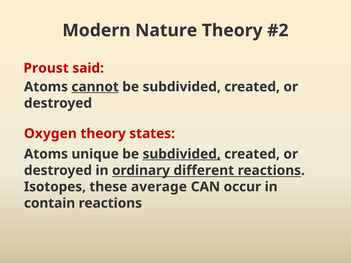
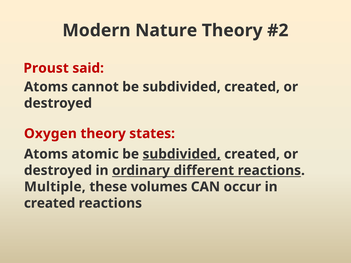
cannot underline: present -> none
unique: unique -> atomic
Isotopes: Isotopes -> Multiple
average: average -> volumes
contain at (50, 203): contain -> created
